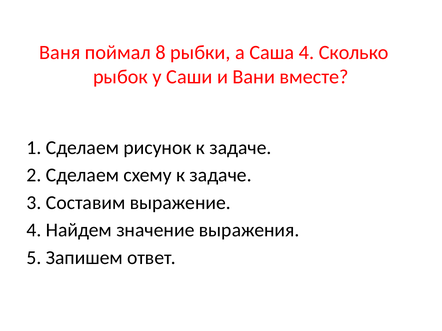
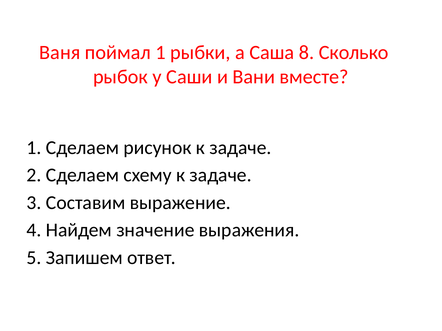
поймал 8: 8 -> 1
Саша 4: 4 -> 8
